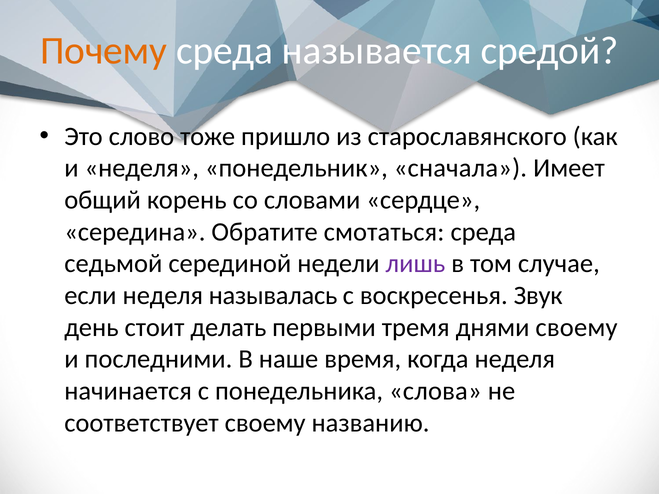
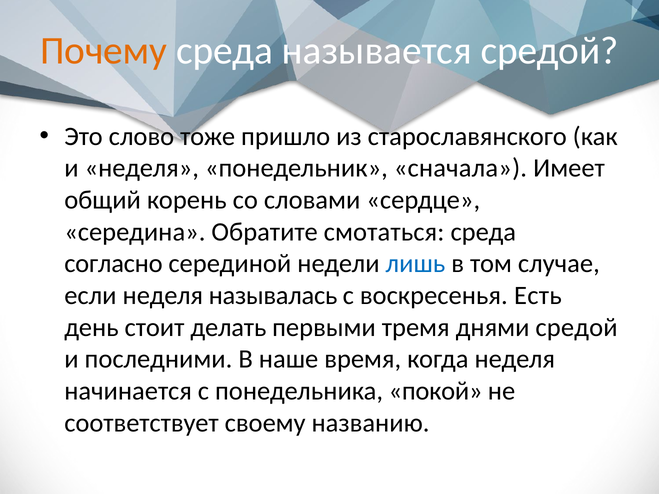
седьмой: седьмой -> согласно
лишь colour: purple -> blue
Звук: Звук -> Есть
днями своему: своему -> средой
слова: слова -> покой
